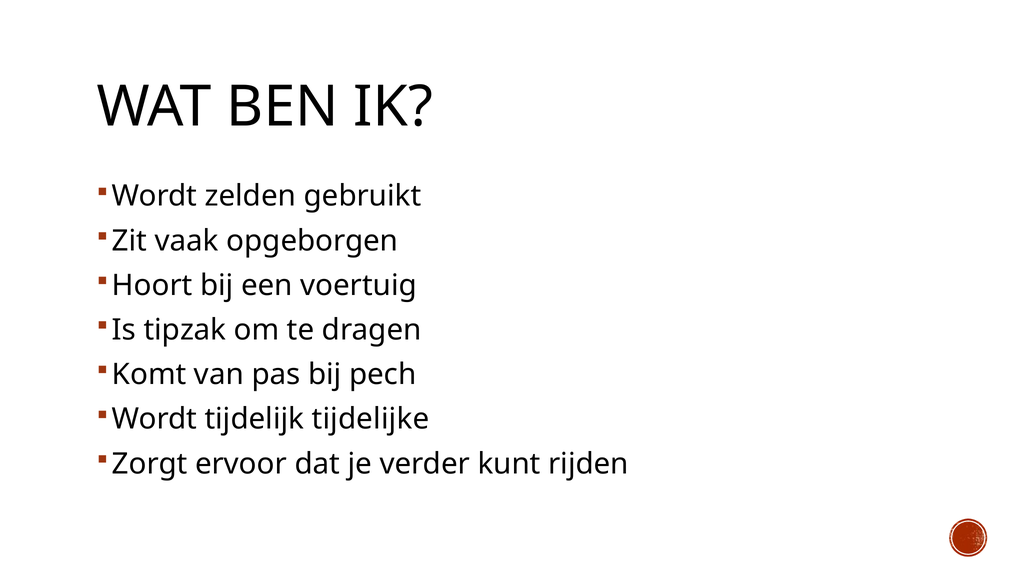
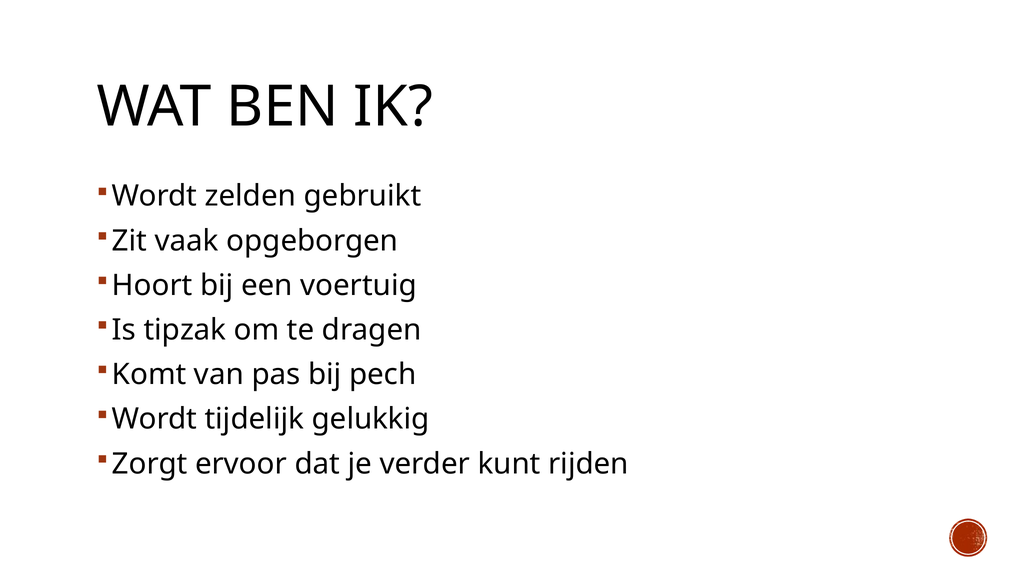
tijdelijke: tijdelijke -> gelukkig
